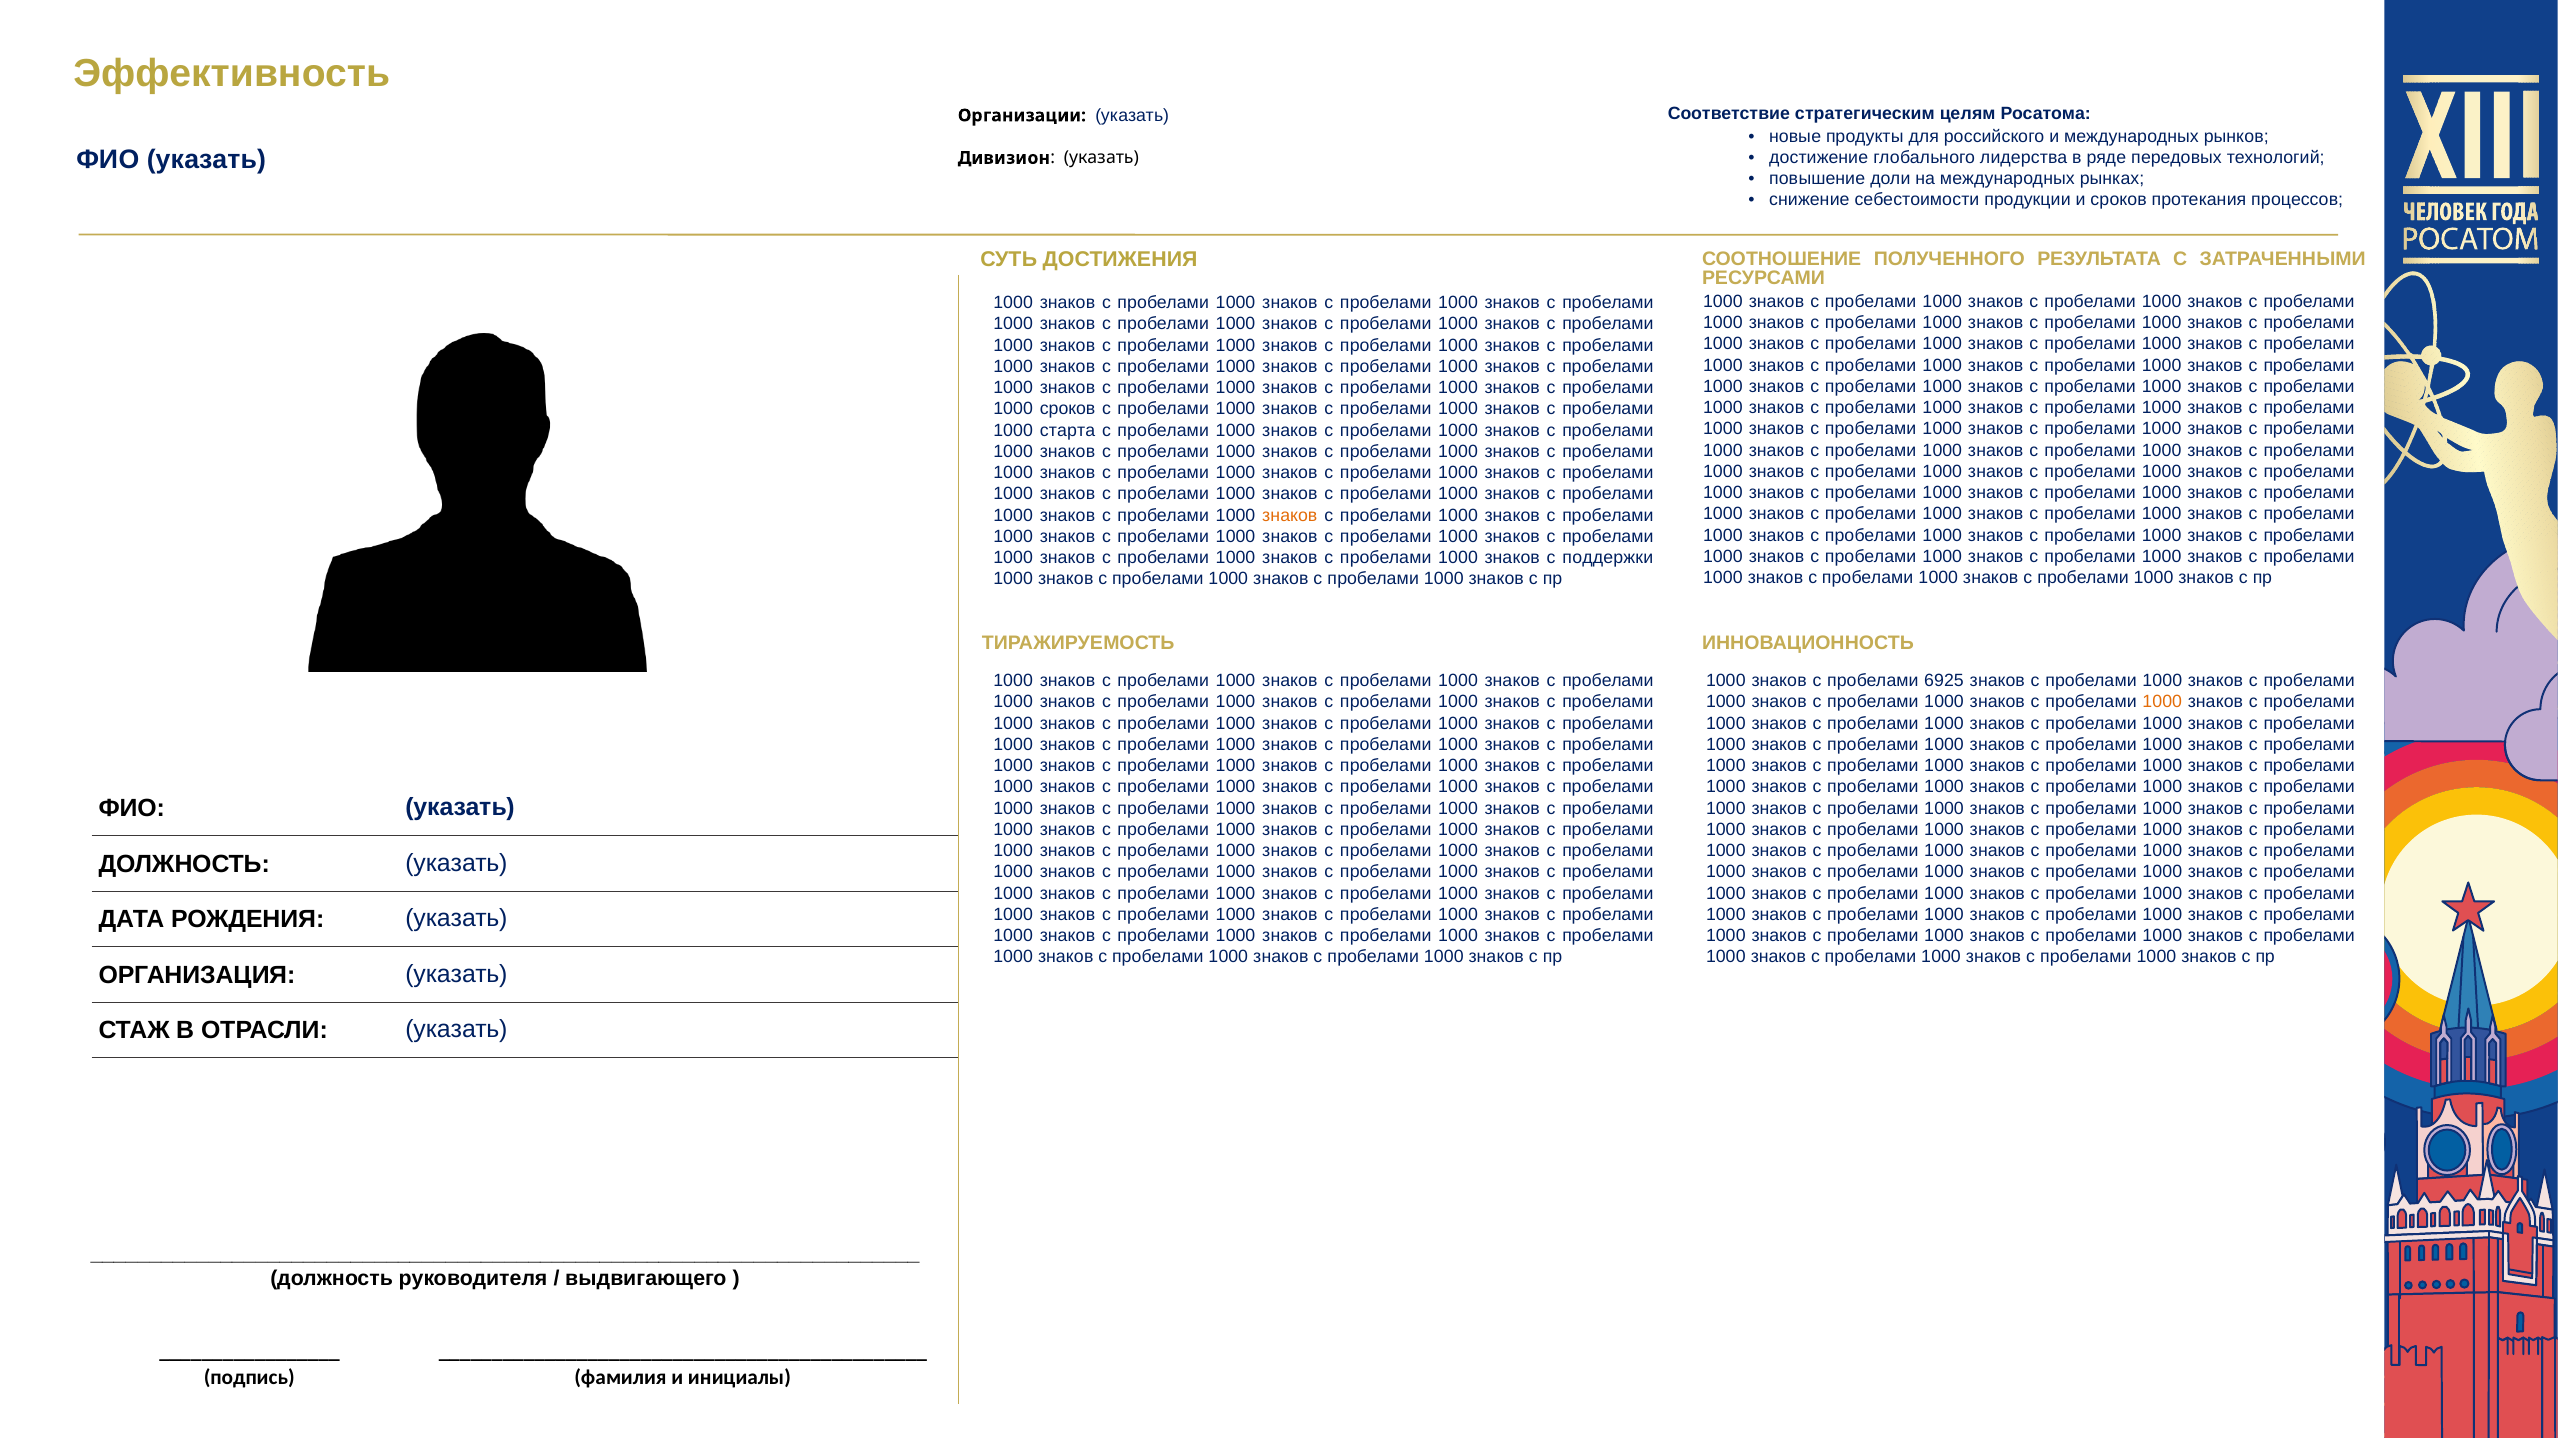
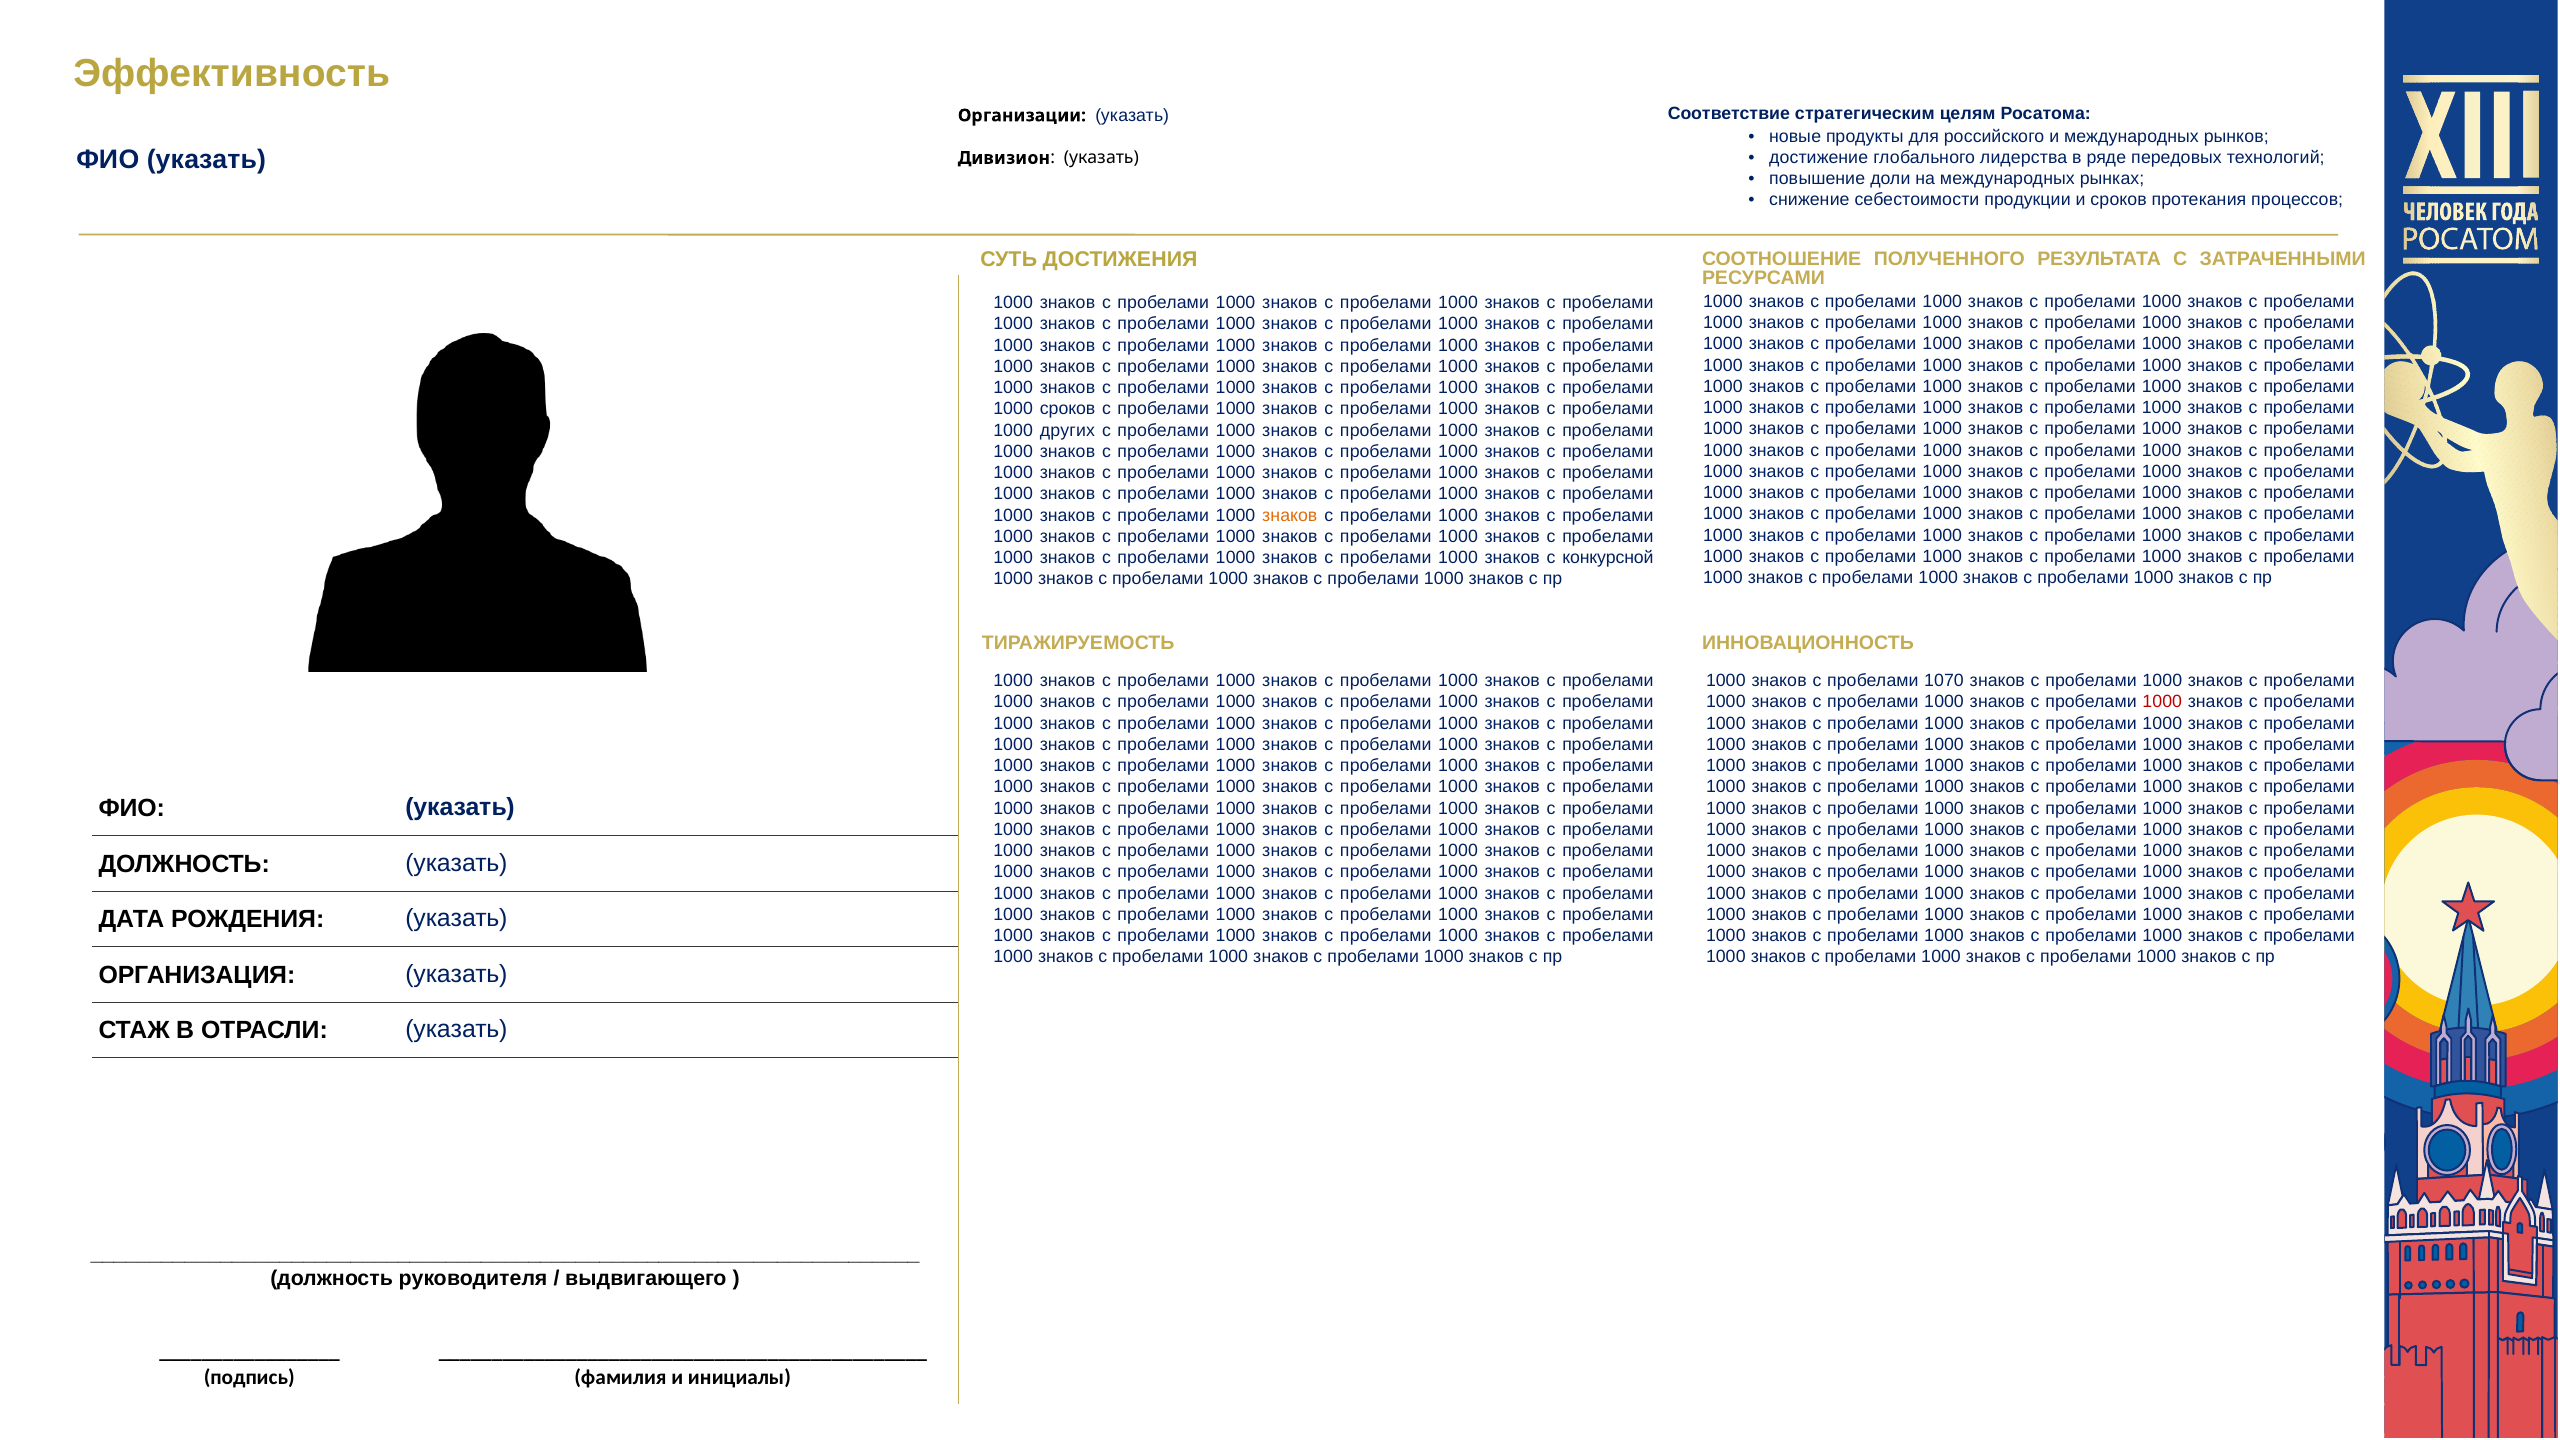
старта: старта -> других
поддержки: поддержки -> конкурсной
6925: 6925 -> 1070
1000 at (2162, 702) colour: orange -> red
